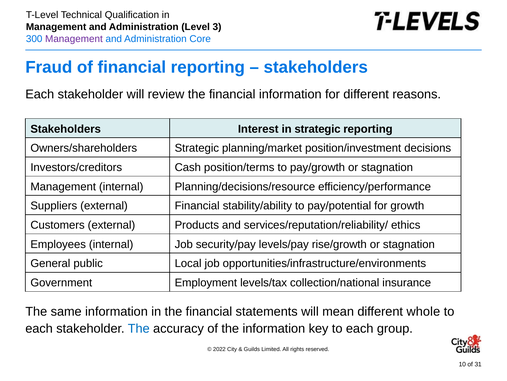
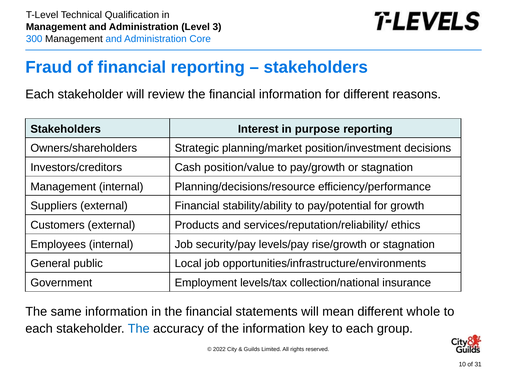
Management at (74, 39) colour: purple -> black
in strategic: strategic -> purpose
position/terms: position/terms -> position/value
